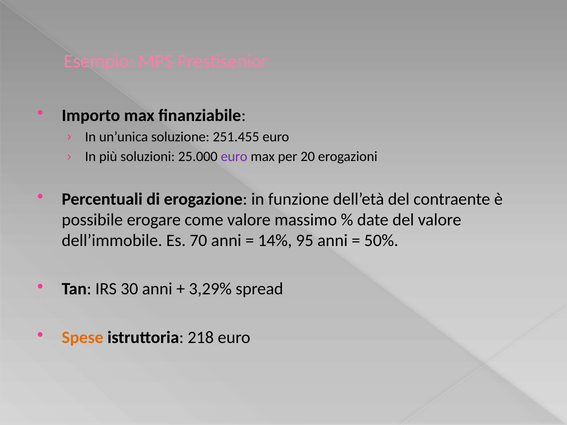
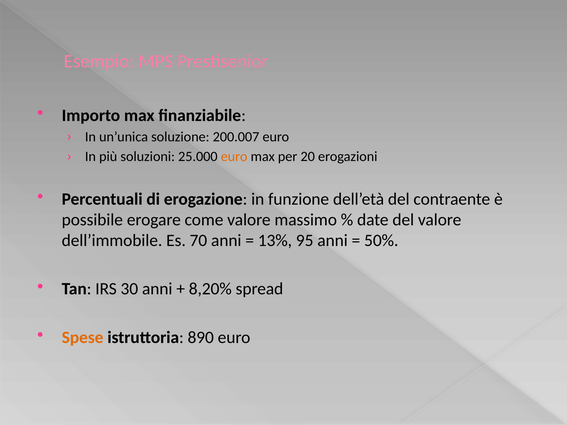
251.455: 251.455 -> 200.007
euro at (234, 157) colour: purple -> orange
14%: 14% -> 13%
3,29%: 3,29% -> 8,20%
218: 218 -> 890
